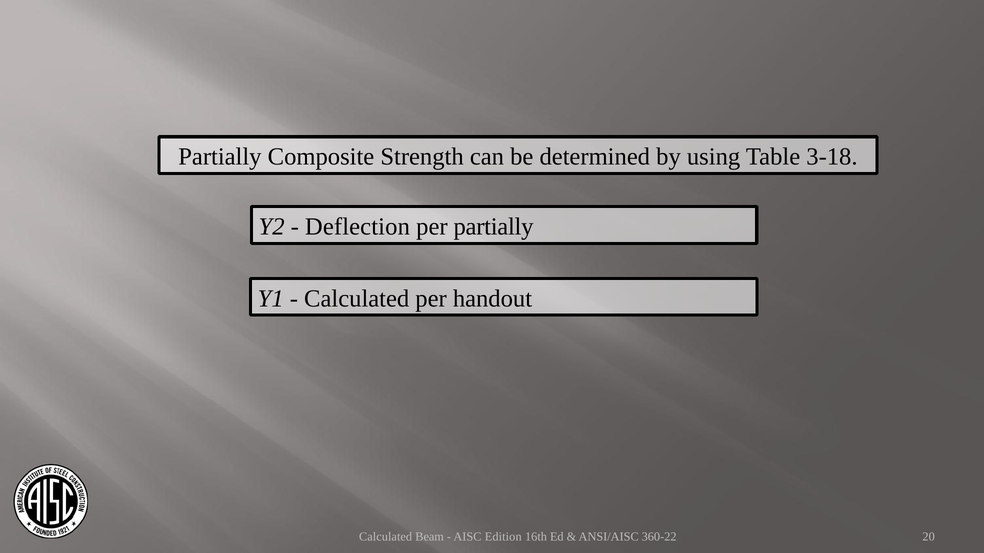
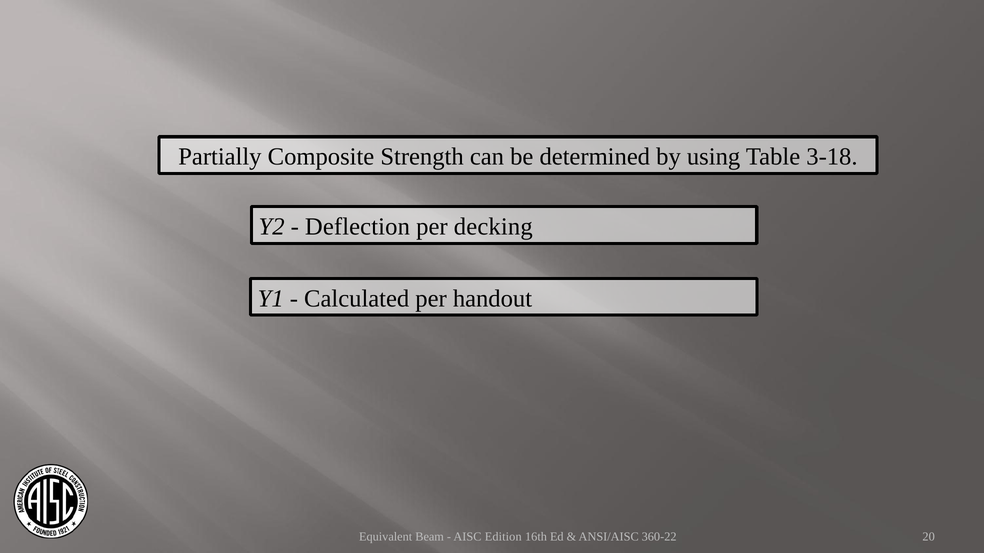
per partially: partially -> decking
Calculated at (386, 537): Calculated -> Equivalent
